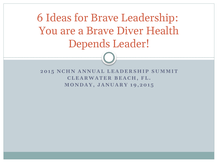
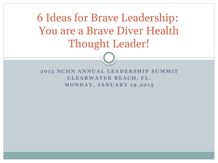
Depends: Depends -> Thought
